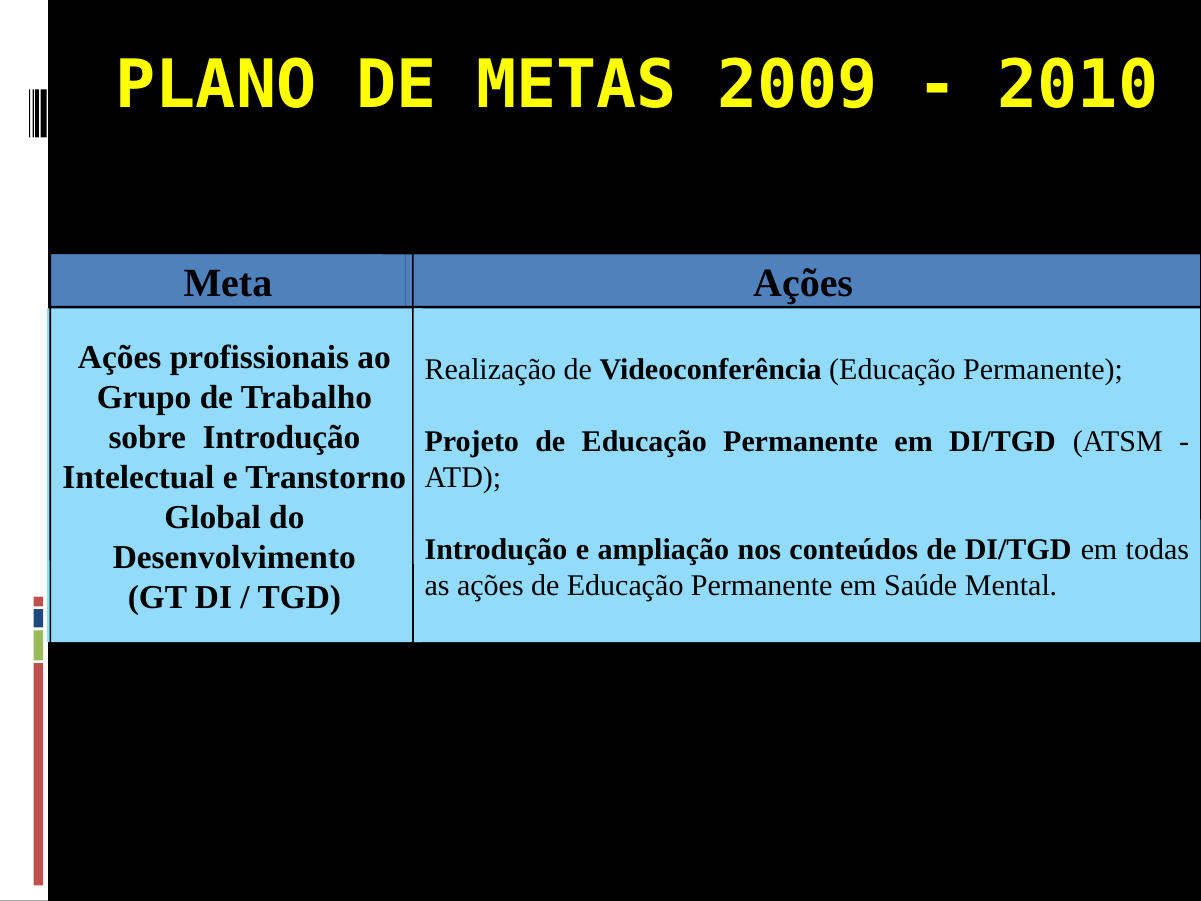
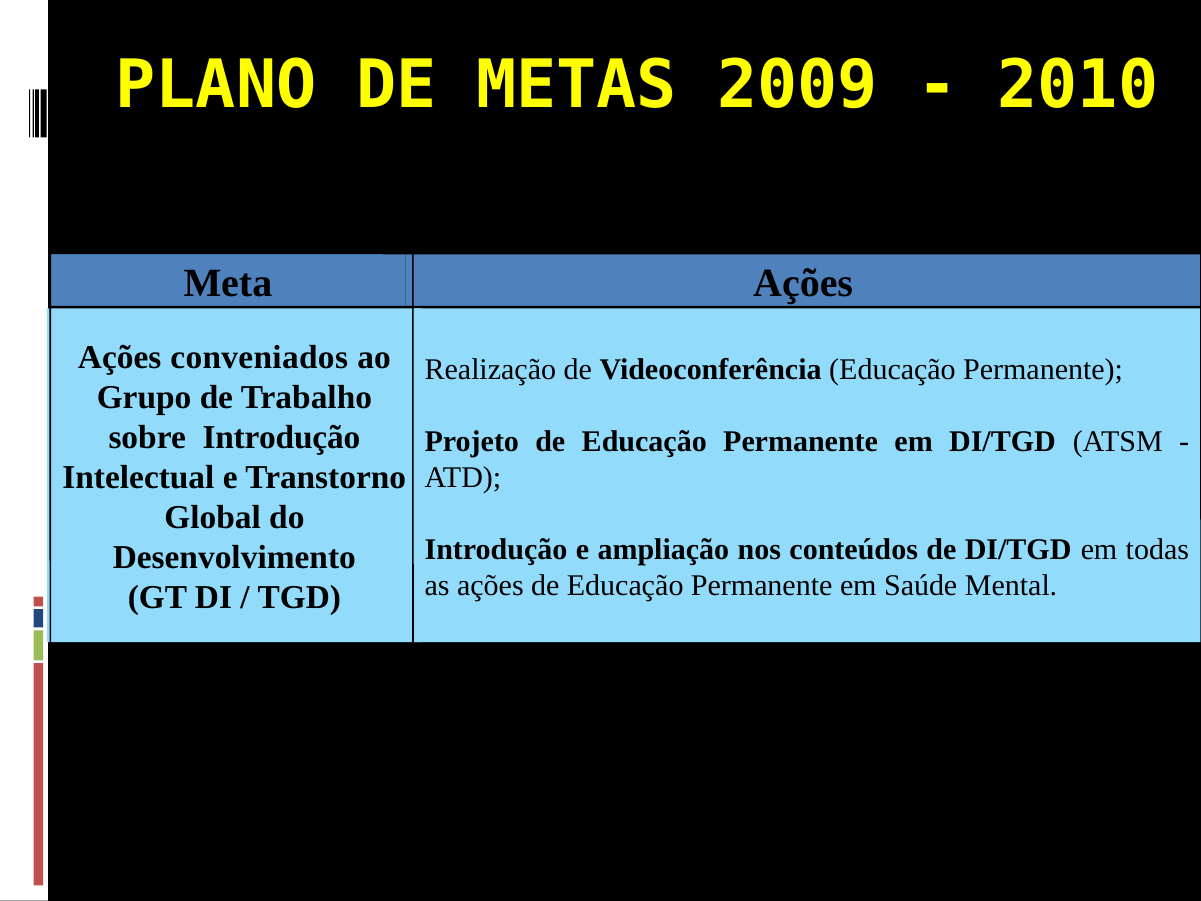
profissionais: profissionais -> conveniados
